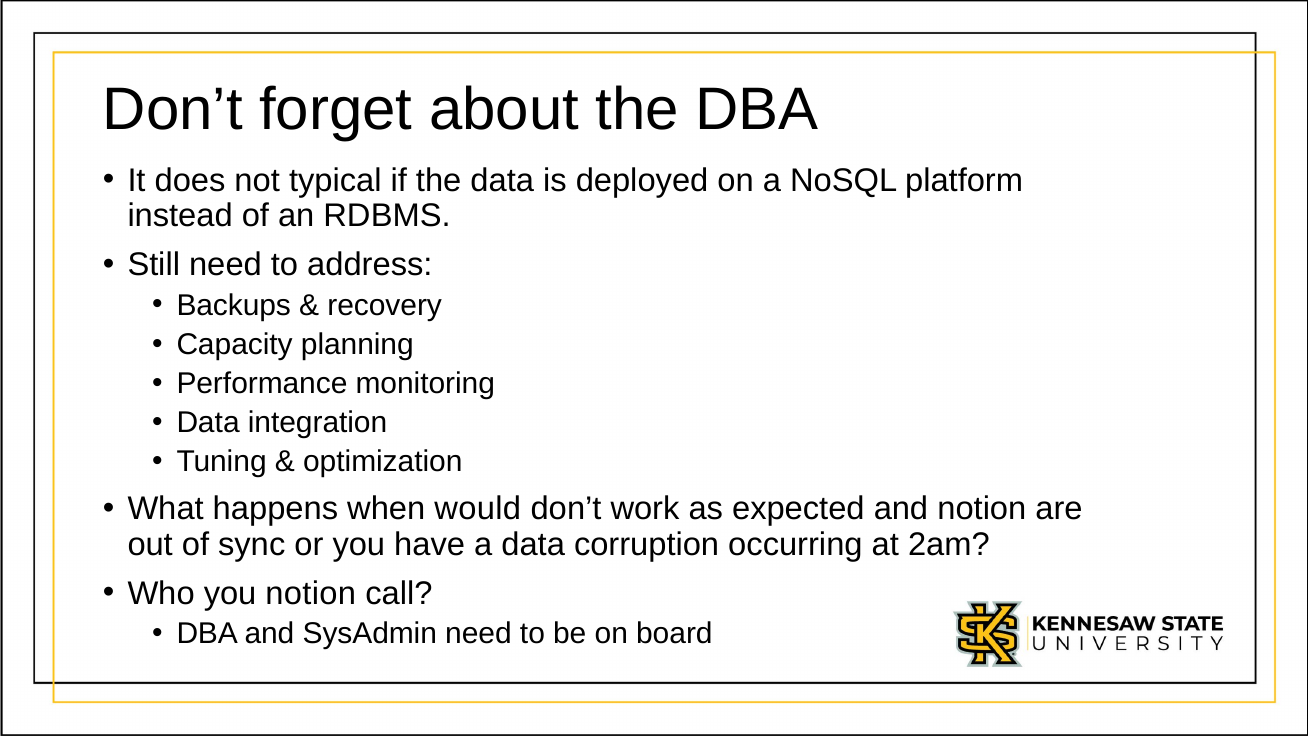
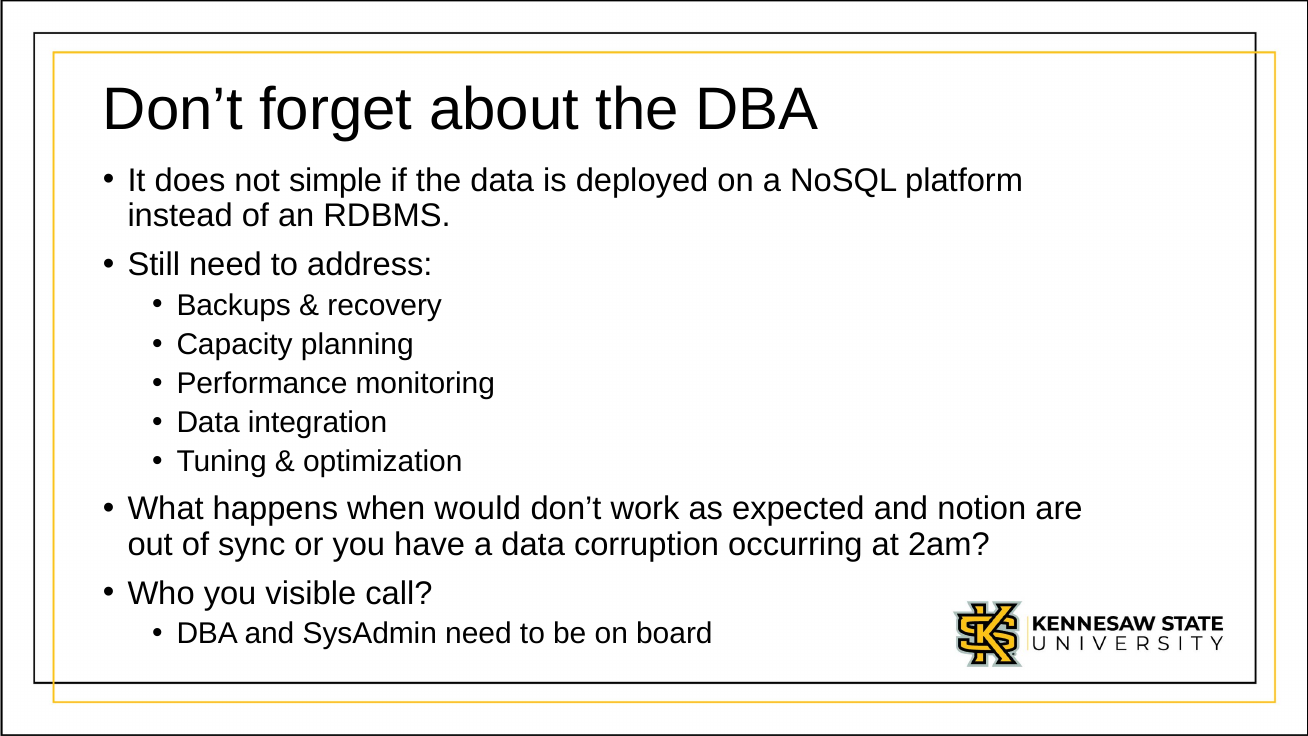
typical: typical -> simple
you notion: notion -> visible
